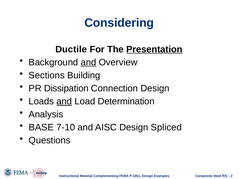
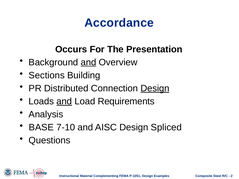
Considering: Considering -> Accordance
Ductile: Ductile -> Occurs
Presentation underline: present -> none
Dissipation: Dissipation -> Distributed
Design at (155, 88) underline: none -> present
Determination: Determination -> Requirements
